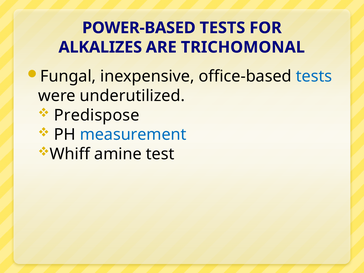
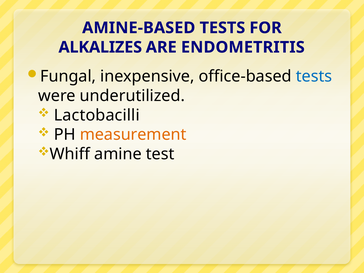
POWER-BASED: POWER-BASED -> AMINE-BASED
TRICHOMONAL: TRICHOMONAL -> ENDOMETRITIS
Predispose: Predispose -> Lactobacilli
measurement colour: blue -> orange
